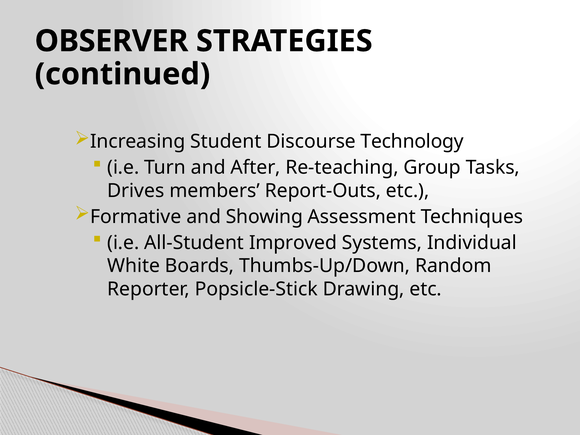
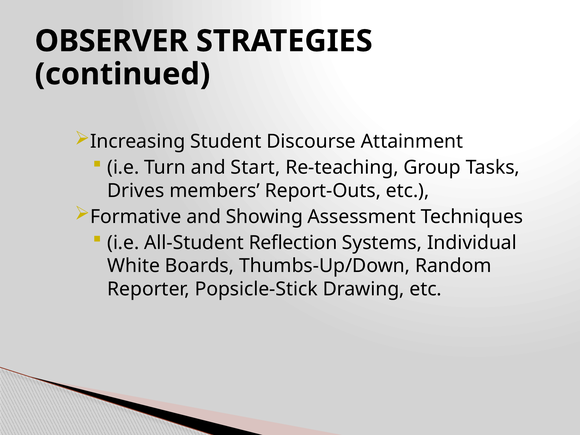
Technology: Technology -> Attainment
After: After -> Start
Improved: Improved -> Reflection
